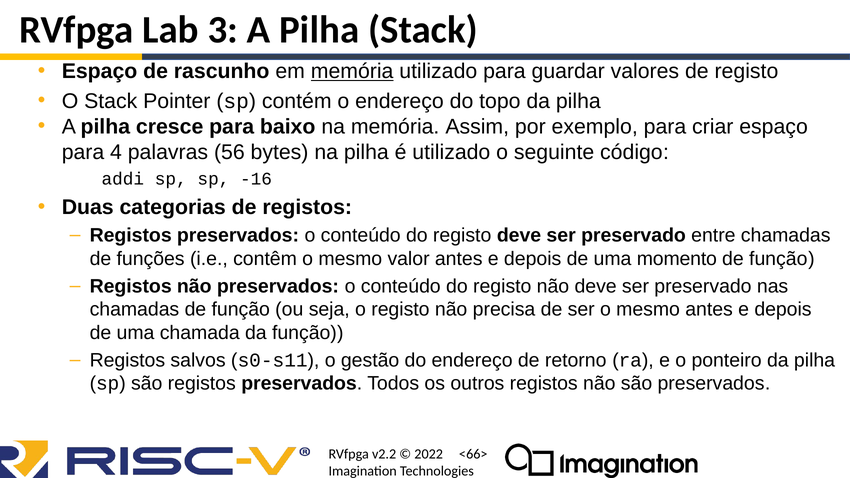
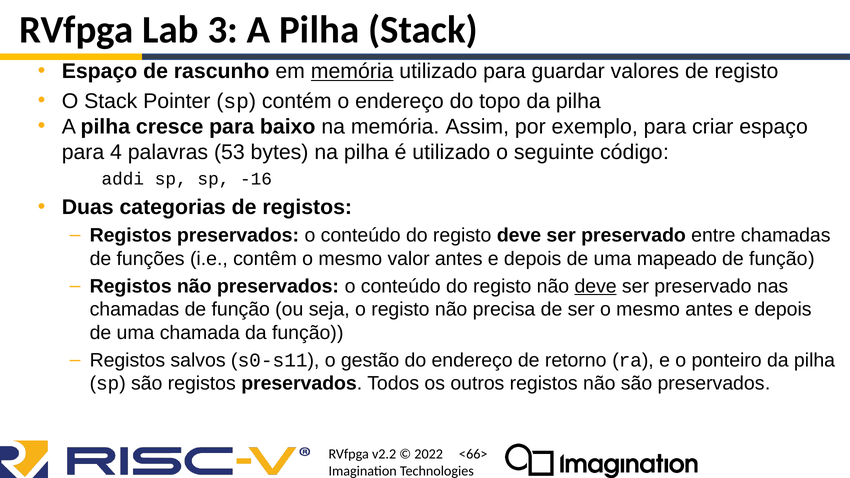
56: 56 -> 53
momento: momento -> mapeado
deve at (596, 286) underline: none -> present
